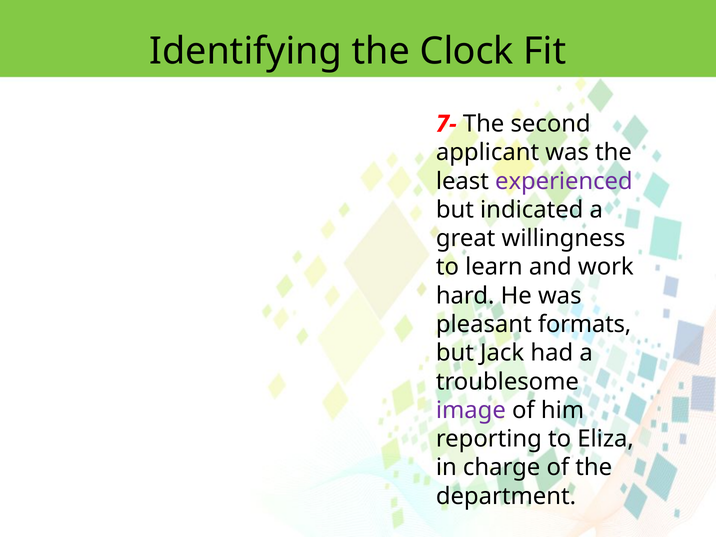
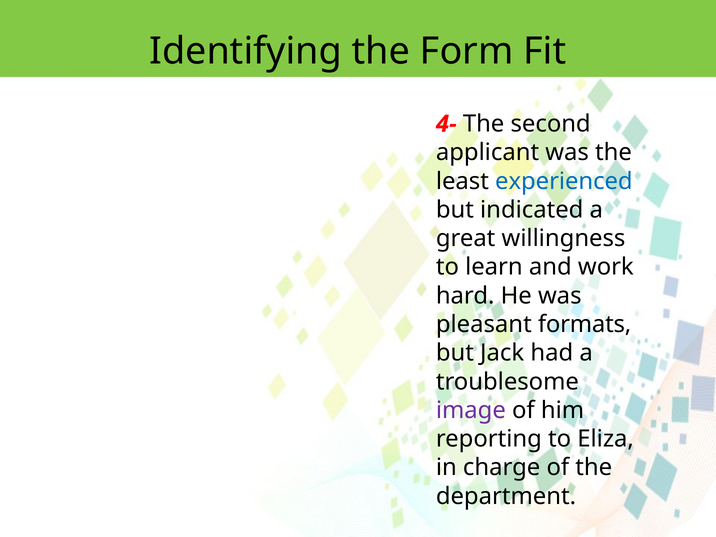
Clock: Clock -> Form
7-: 7- -> 4-
experienced colour: purple -> blue
